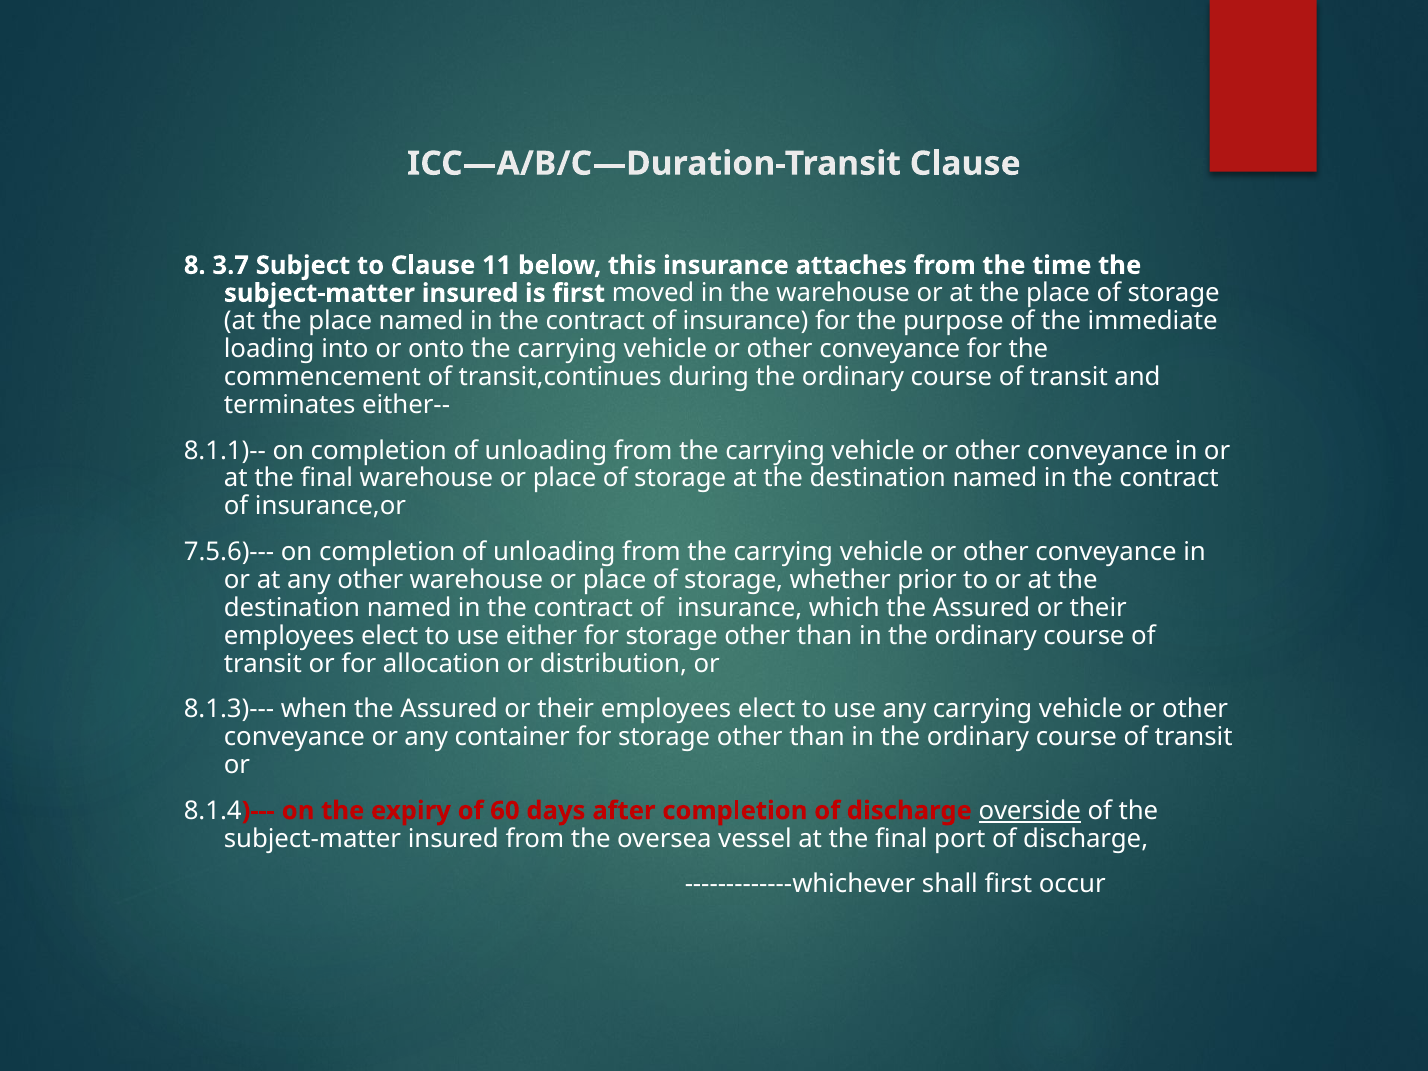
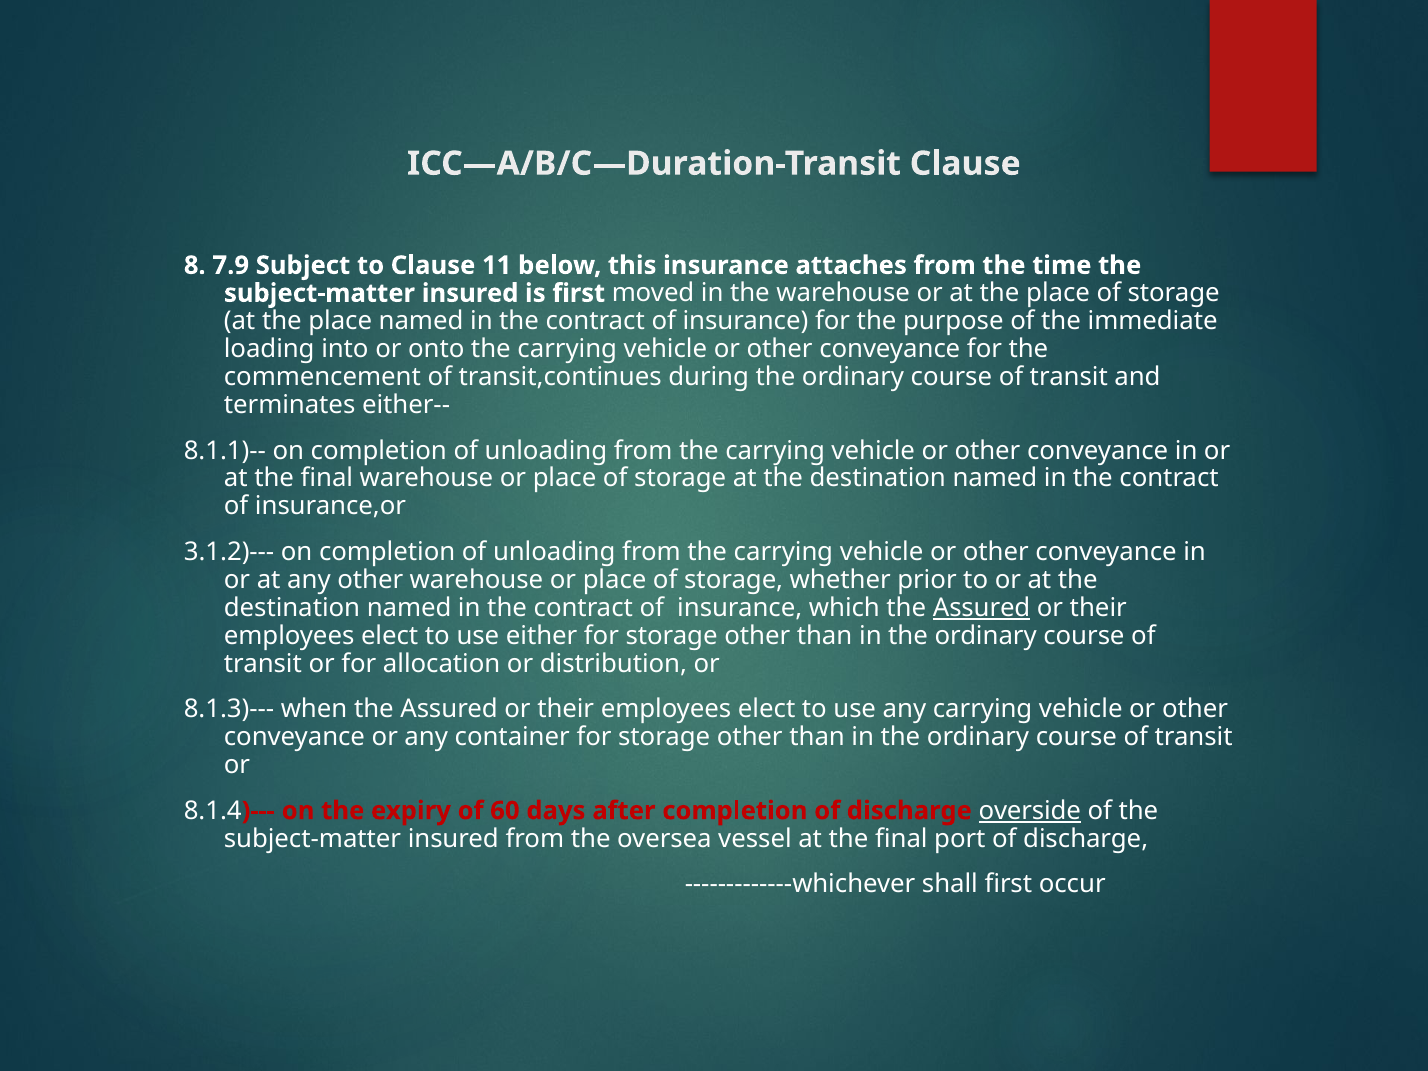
3.7: 3.7 -> 7.9
7.5.6)---: 7.5.6)--- -> 3.1.2)---
Assured at (982, 608) underline: none -> present
